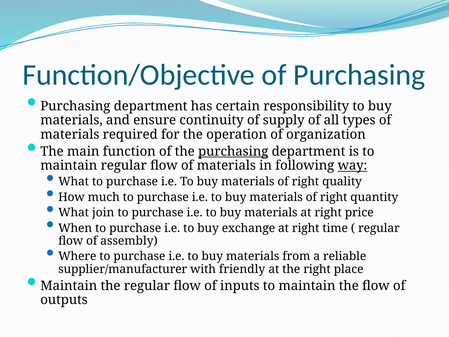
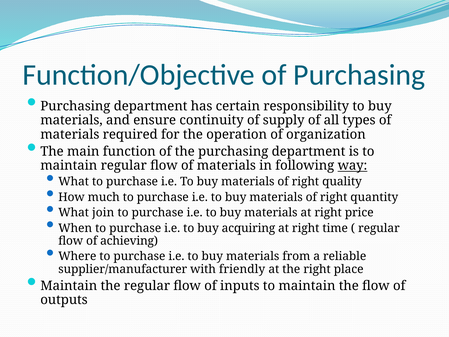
purchasing at (233, 151) underline: present -> none
exchange: exchange -> acquiring
assembly: assembly -> achieving
